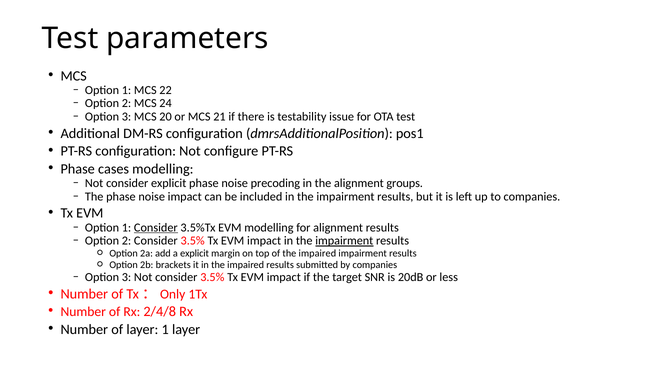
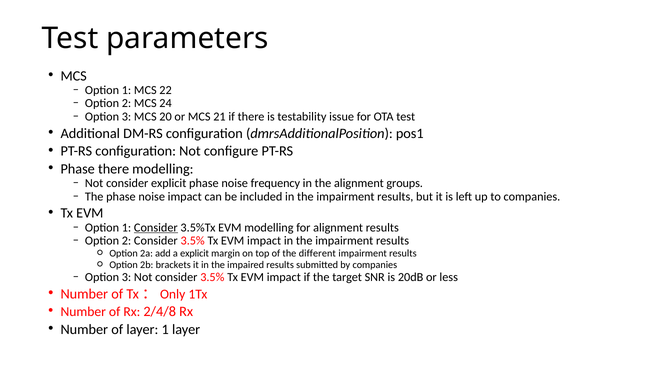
Phase cases: cases -> there
precoding: precoding -> frequency
impairment at (344, 241) underline: present -> none
of the impaired: impaired -> different
